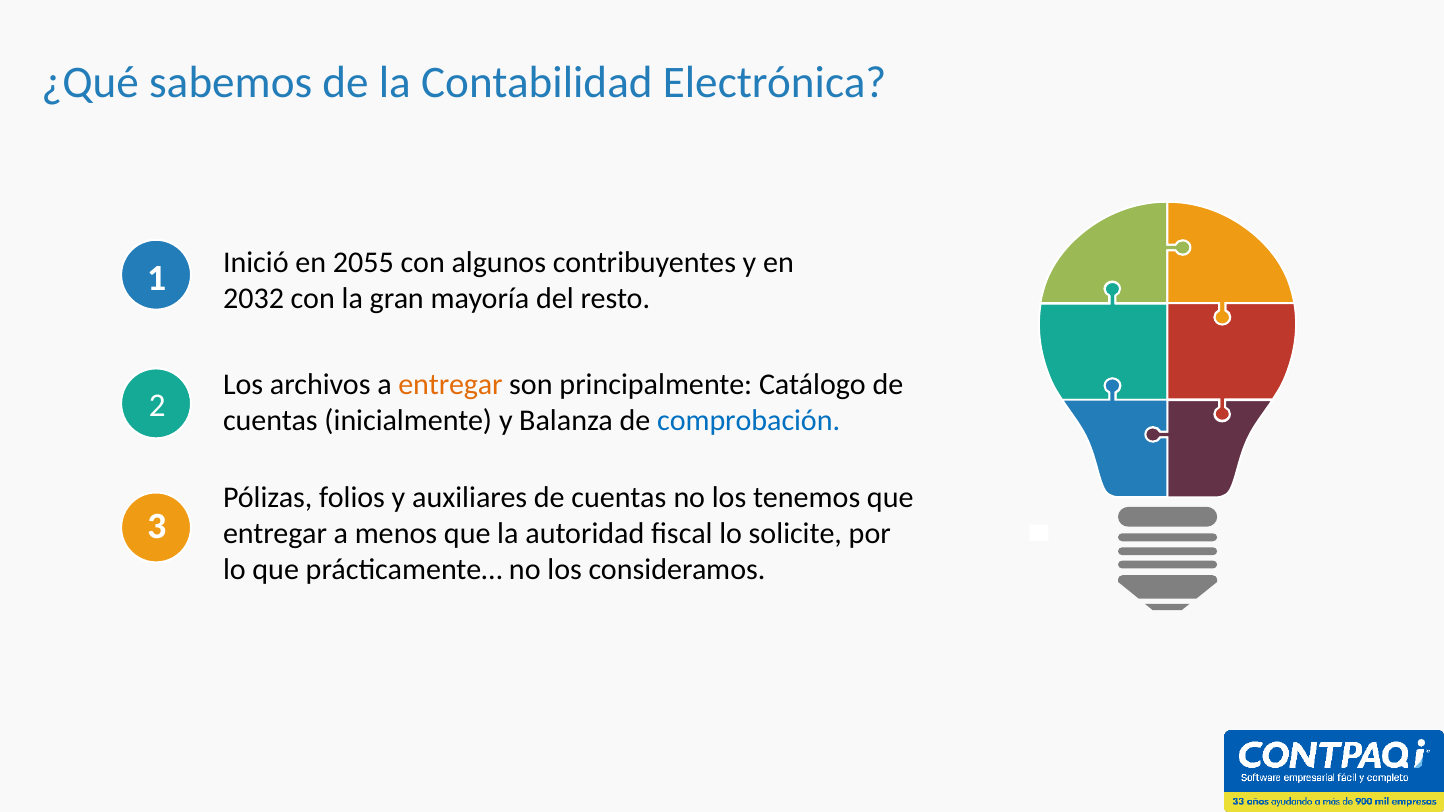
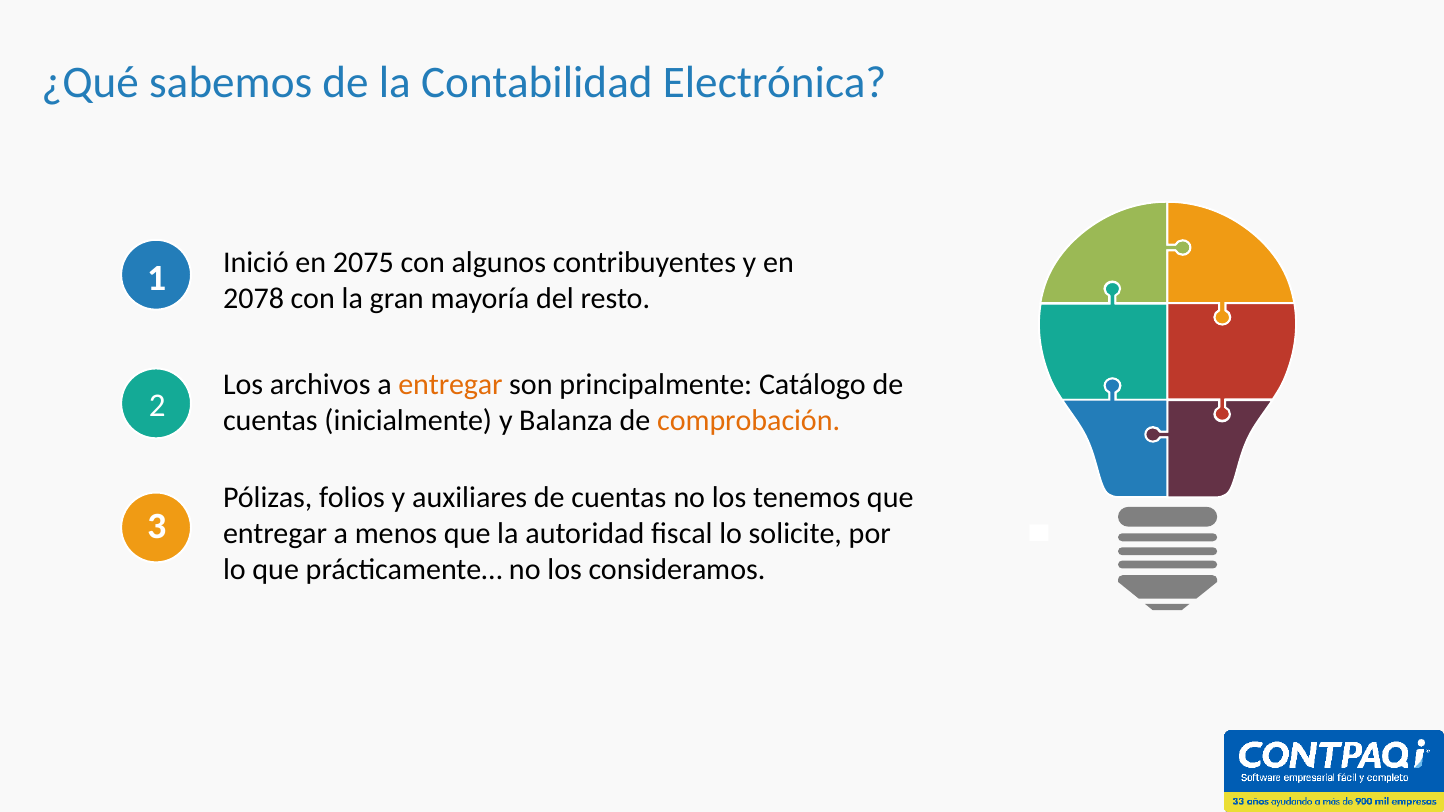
2055: 2055 -> 2075
2032: 2032 -> 2078
comprobación colour: blue -> orange
